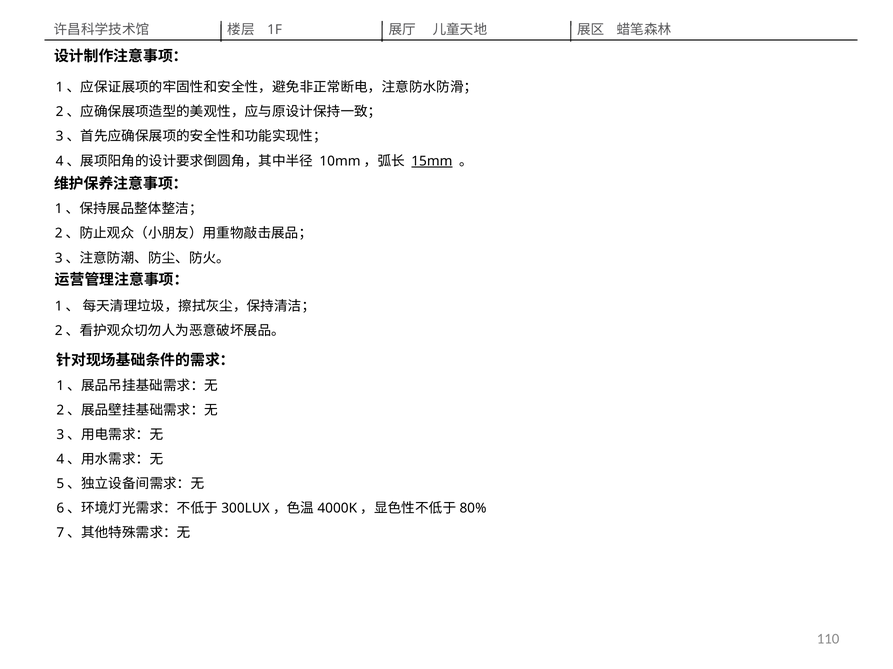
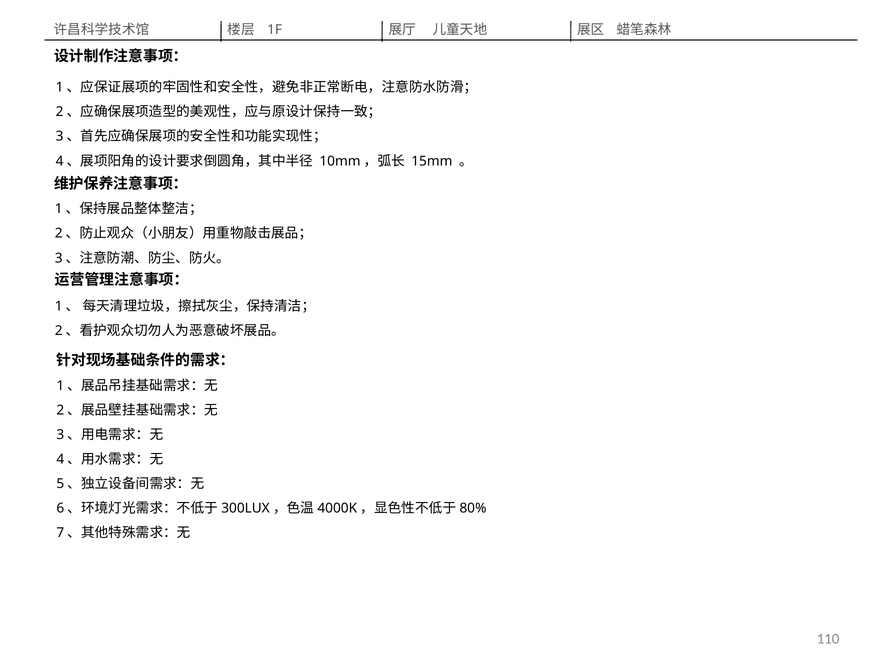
15mm underline: present -> none
